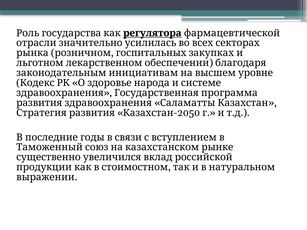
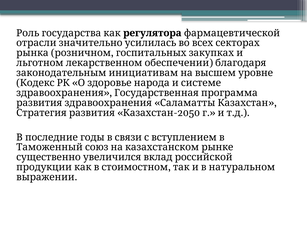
регулятора underline: present -> none
